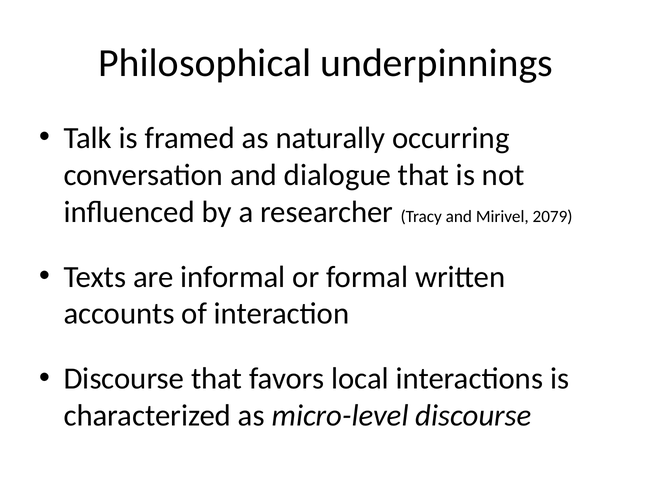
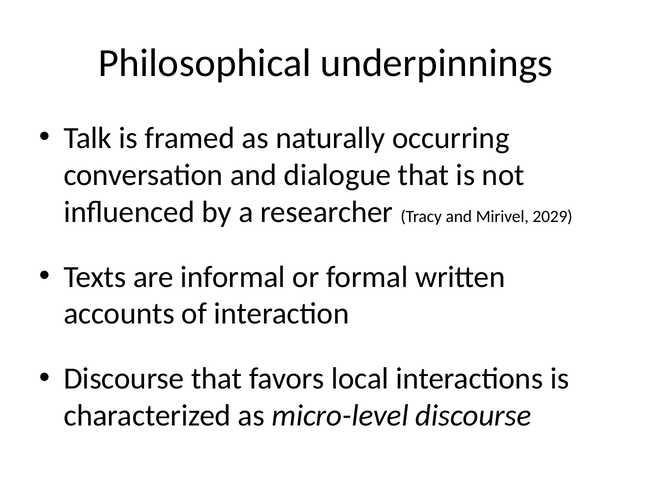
2079: 2079 -> 2029
